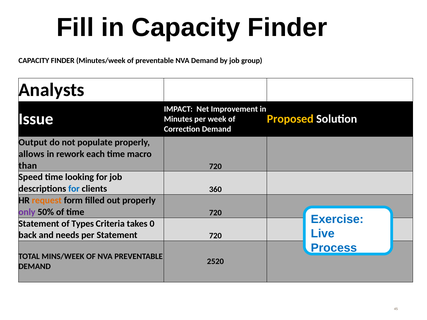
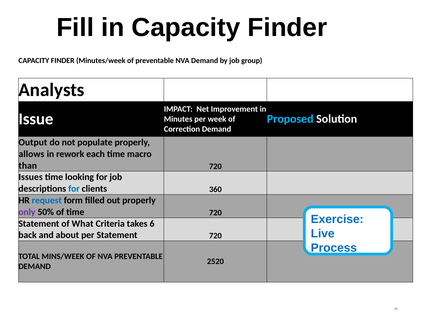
Proposed colour: yellow -> light blue
Speed: Speed -> Issues
request colour: orange -> blue
Types: Types -> What
0: 0 -> 6
needs: needs -> about
